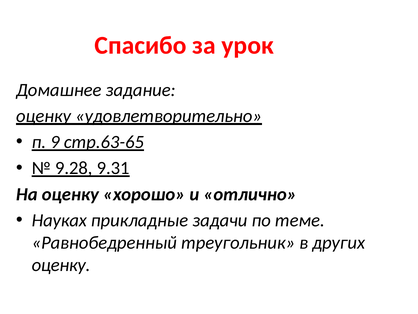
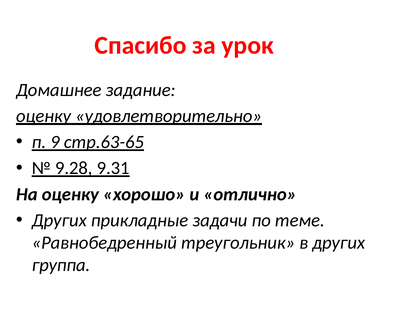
Науках at (59, 220): Науках -> Других
оценку at (61, 265): оценку -> группа
